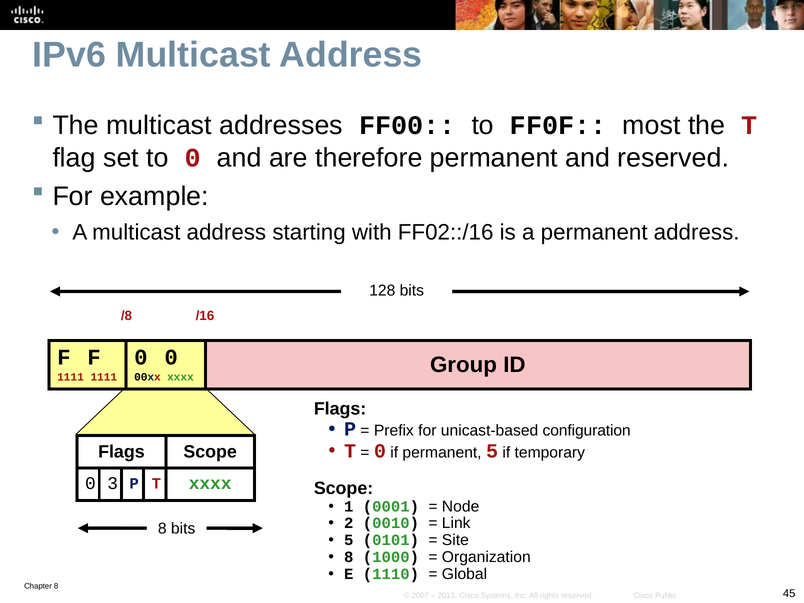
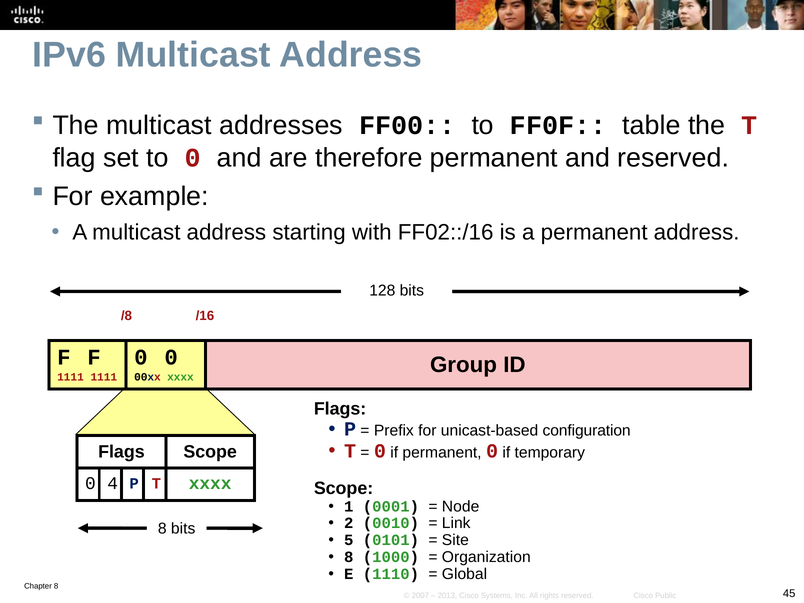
most: most -> table
permanent 5: 5 -> 0
3: 3 -> 4
